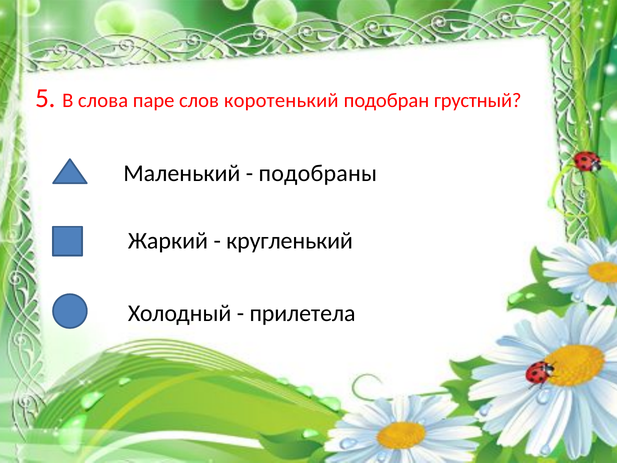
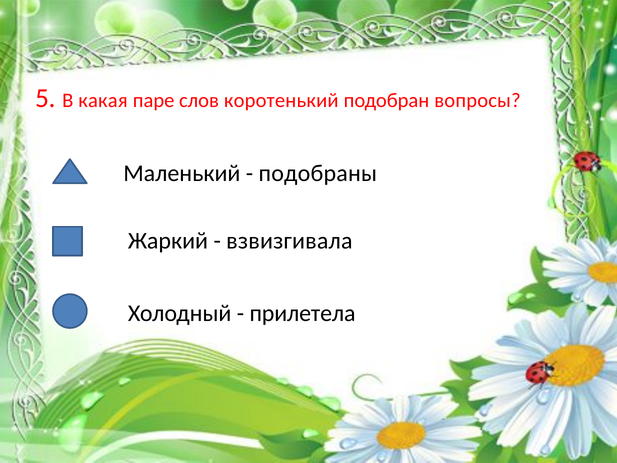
слова: слова -> какая
грустный: грустный -> вопросы
кругленький: кругленький -> взвизгивала
